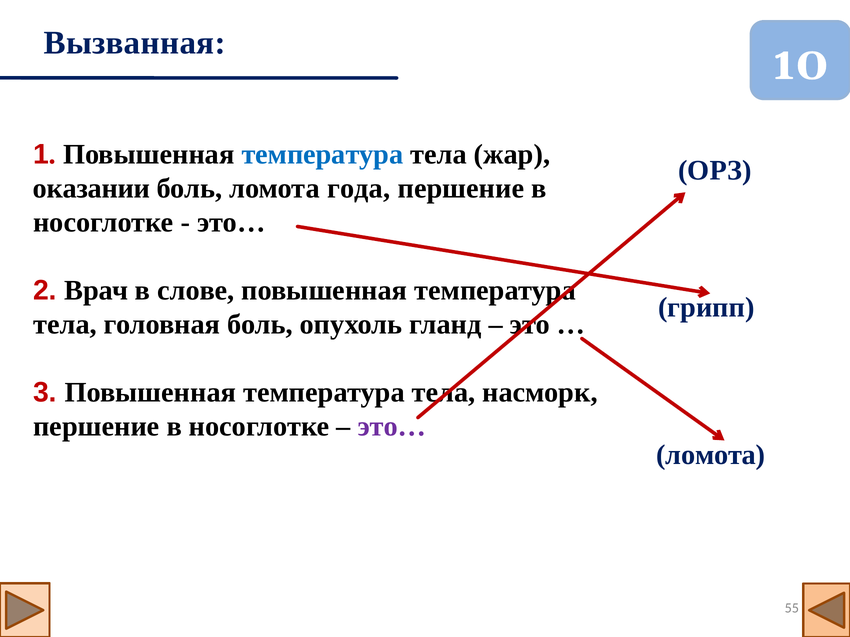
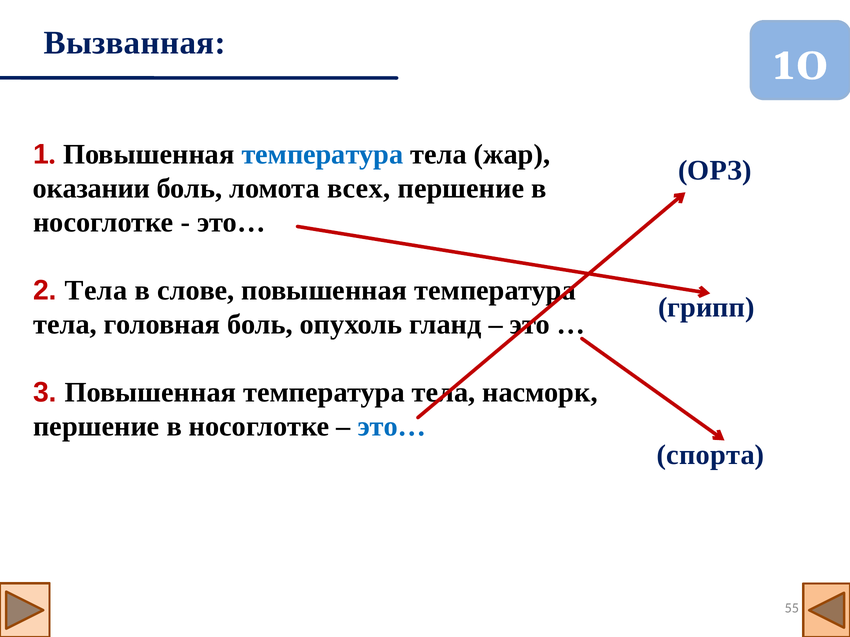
года: года -> всех
2 Врач: Врач -> Тела
это… at (392, 427) colour: purple -> blue
ломота at (711, 455): ломота -> спорта
